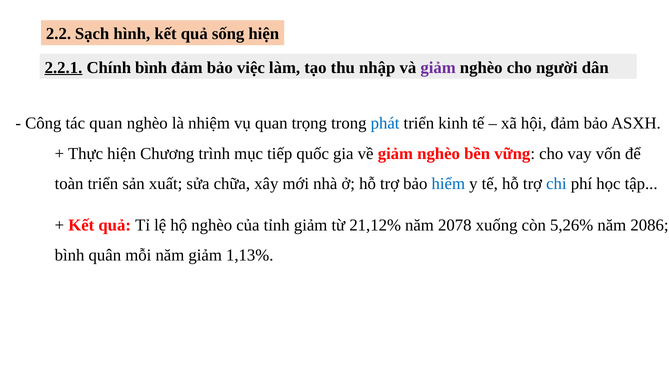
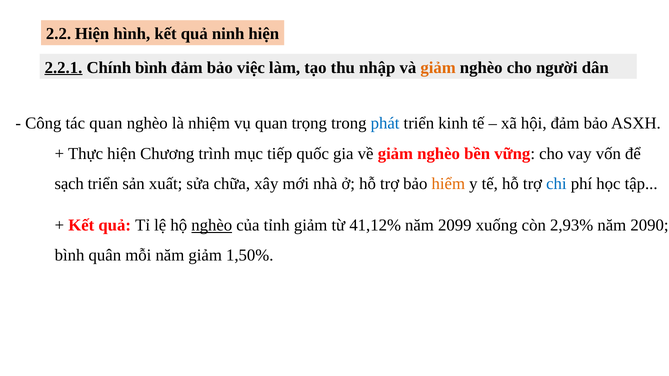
2.2 Sạch: Sạch -> Hiện
sống: sống -> ninh
giảm at (438, 68) colour: purple -> orange
toàn: toàn -> sạch
hiểm colour: blue -> orange
nghèo at (212, 225) underline: none -> present
21,12%: 21,12% -> 41,12%
2078: 2078 -> 2099
5,26%: 5,26% -> 2,93%
2086: 2086 -> 2090
1,13%: 1,13% -> 1,50%
